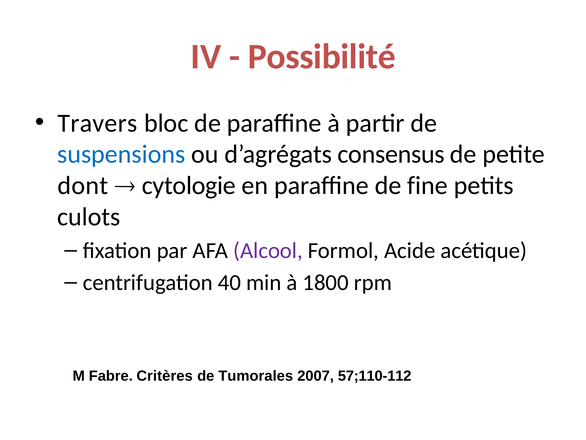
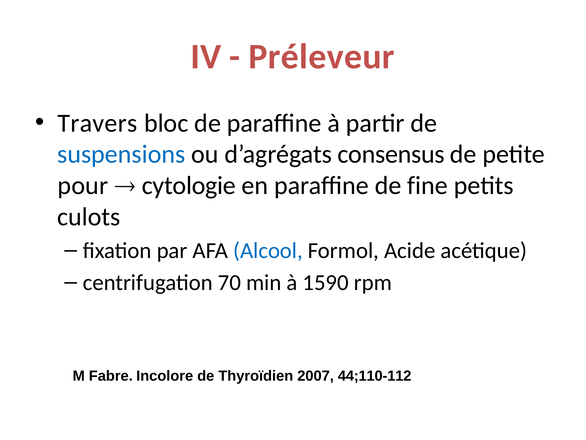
Possibilité: Possibilité -> Préleveur
dont: dont -> pour
Alcool colour: purple -> blue
40: 40 -> 70
1800: 1800 -> 1590
Critères: Critères -> Incolore
Tumorales: Tumorales -> Thyroïdien
57;110-112: 57;110-112 -> 44;110-112
